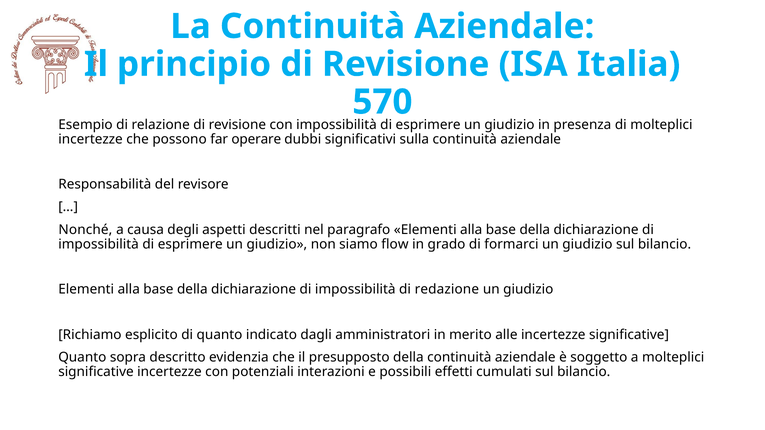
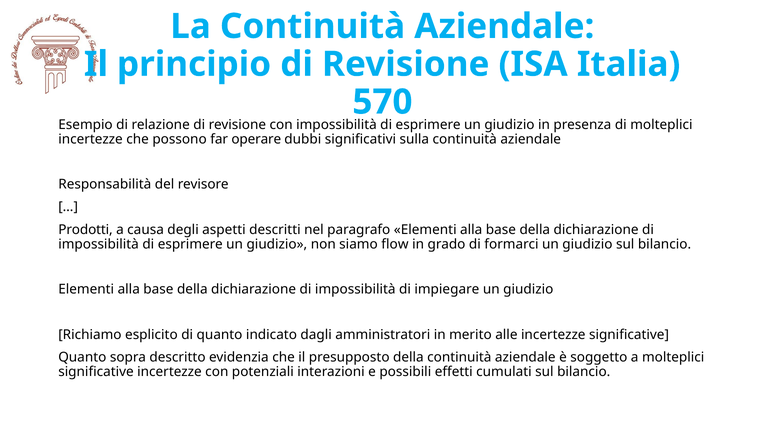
Nonché: Nonché -> Prodotti
redazione: redazione -> impiegare
